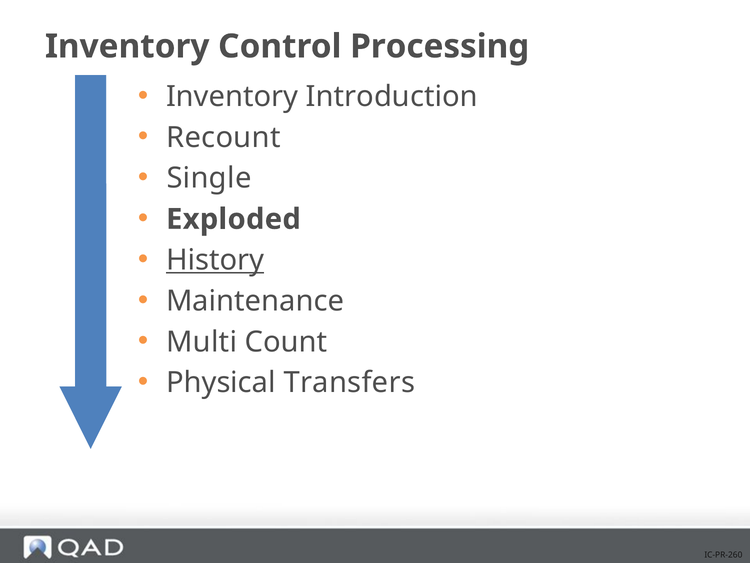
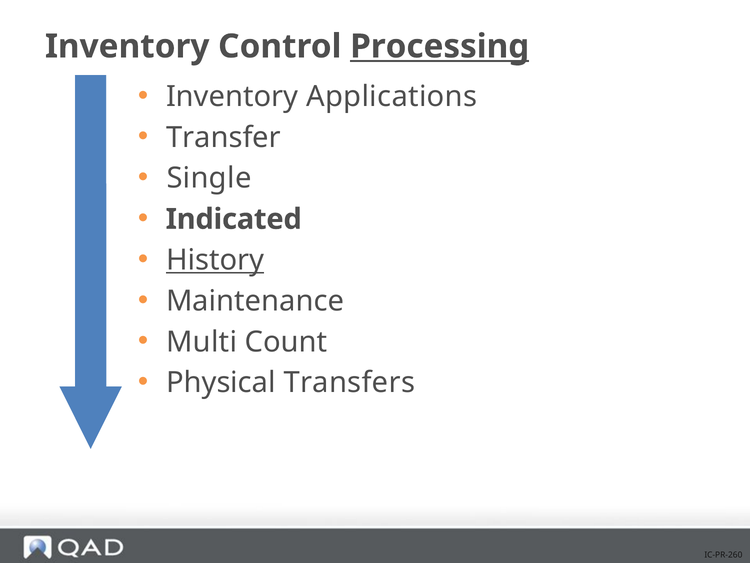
Processing underline: none -> present
Introduction: Introduction -> Applications
Recount: Recount -> Transfer
Exploded: Exploded -> Indicated
